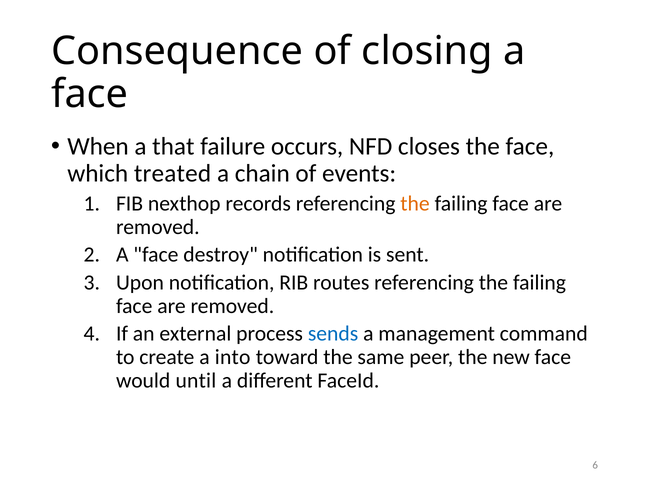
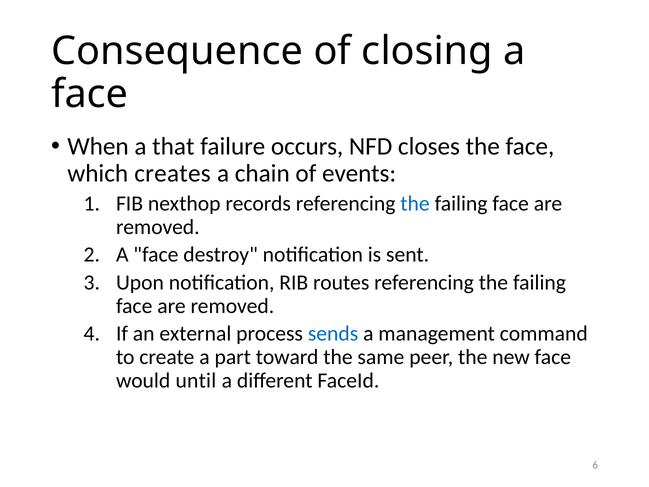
treated: treated -> creates
the at (415, 203) colour: orange -> blue
into: into -> part
